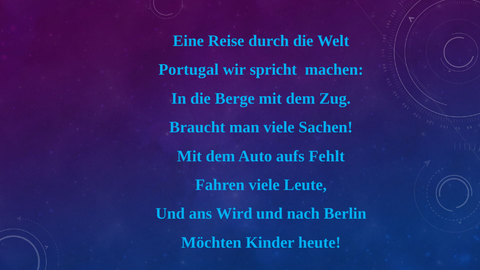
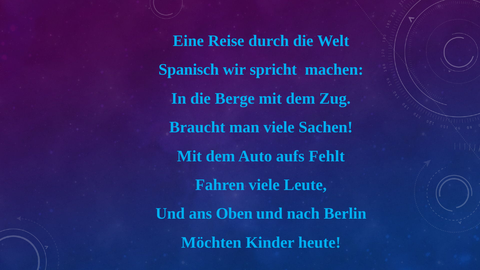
Portugal: Portugal -> Spanisch
Wird: Wird -> Oben
